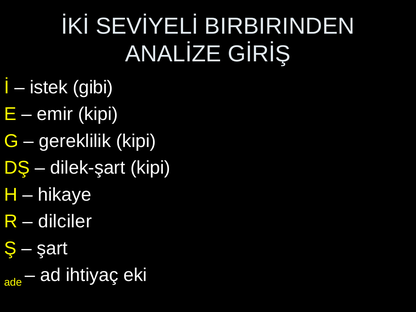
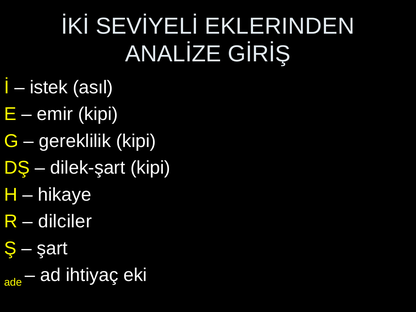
BIRBIRINDEN: BIRBIRINDEN -> EKLERINDEN
gibi: gibi -> asıl
